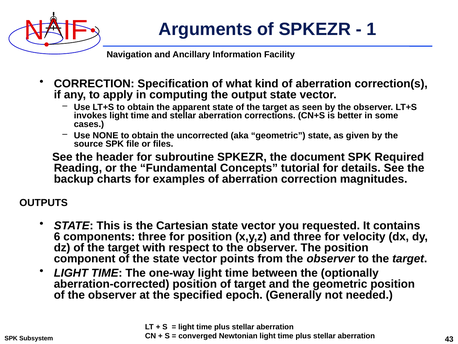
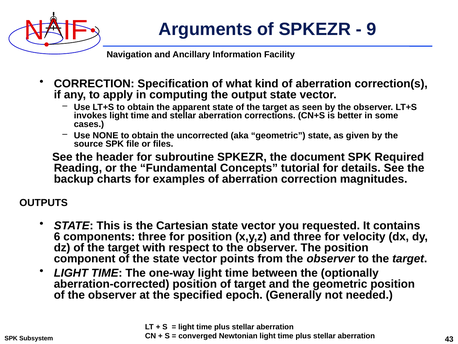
1: 1 -> 9
